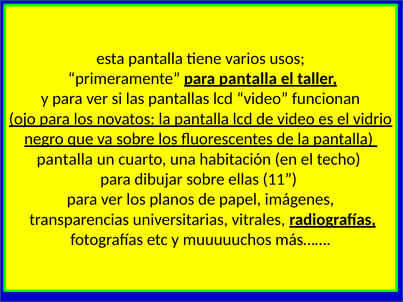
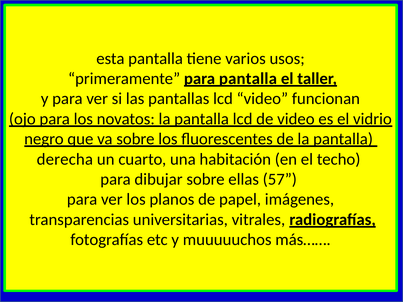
pantalla at (65, 159): pantalla -> derecha
11: 11 -> 57
